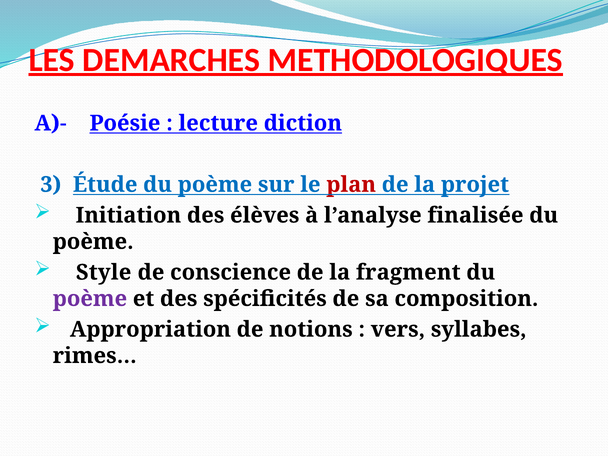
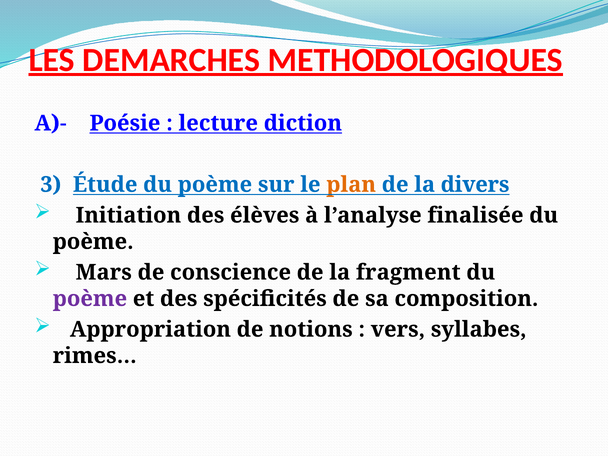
plan colour: red -> orange
projet: projet -> divers
Style: Style -> Mars
